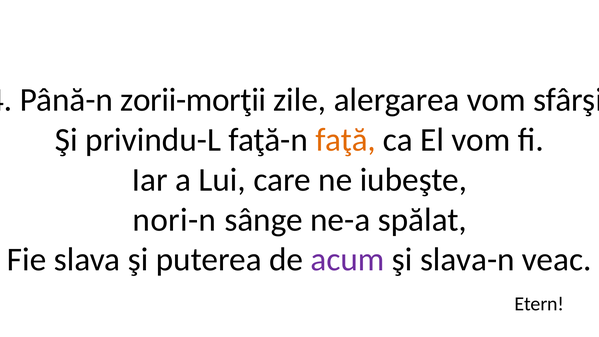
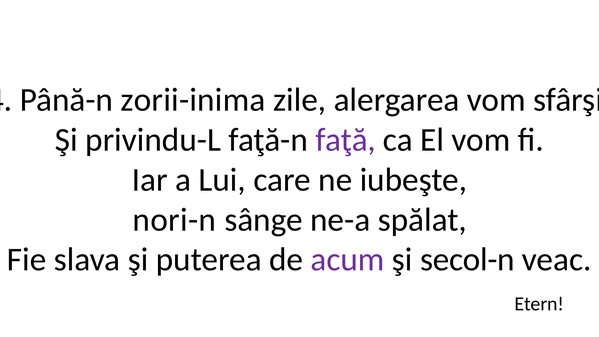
zorii-morţii: zorii-morţii -> zorii-inima
faţă colour: orange -> purple
slava-n: slava-n -> secol-n
